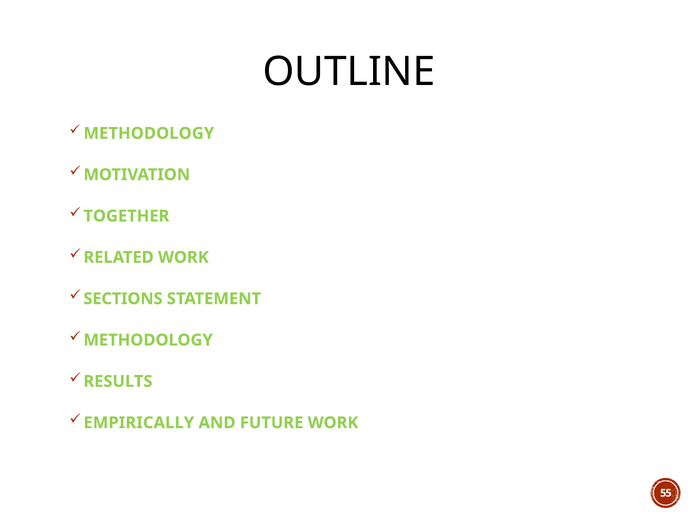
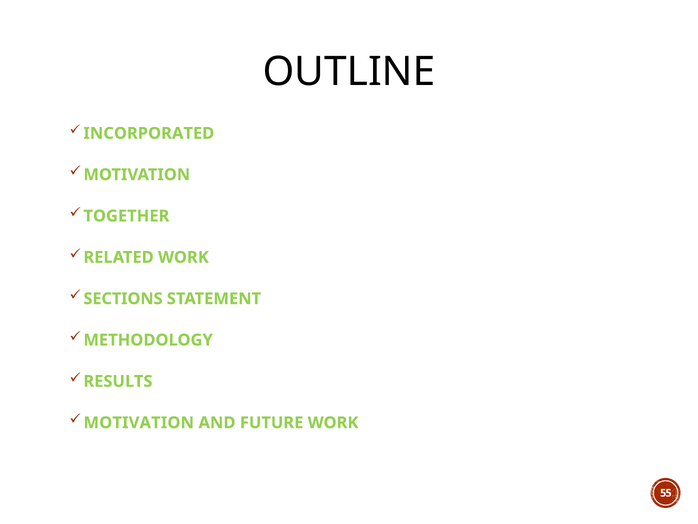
METHODOLOGY at (149, 133): METHODOLOGY -> INCORPORATED
EMPIRICALLY at (139, 422): EMPIRICALLY -> MOTIVATION
